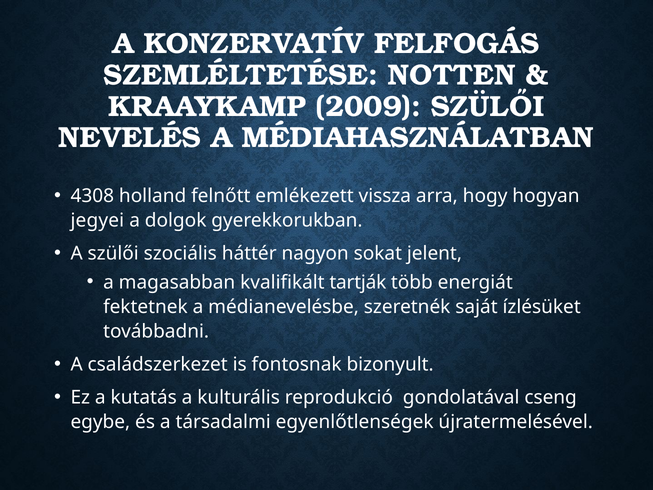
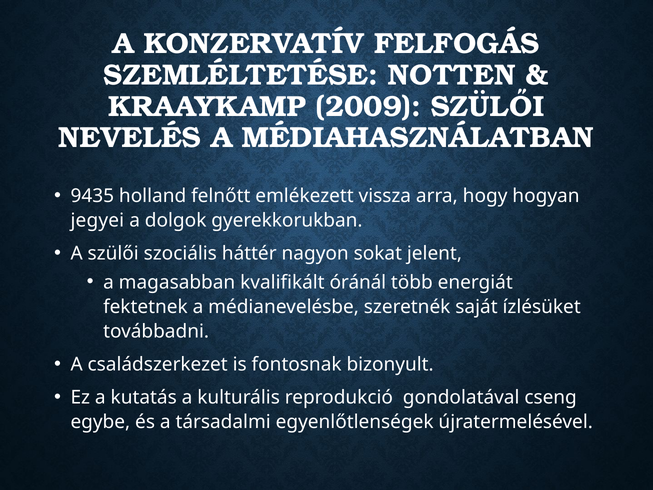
4308: 4308 -> 9435
tartják: tartják -> óránál
